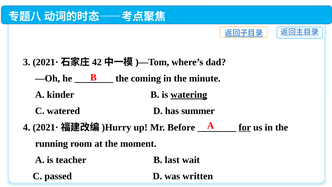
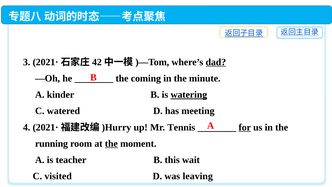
dad underline: none -> present
summer: summer -> meeting
Before: Before -> Tennis
the at (111, 143) underline: none -> present
last: last -> this
passed: passed -> visited
written: written -> leaving
